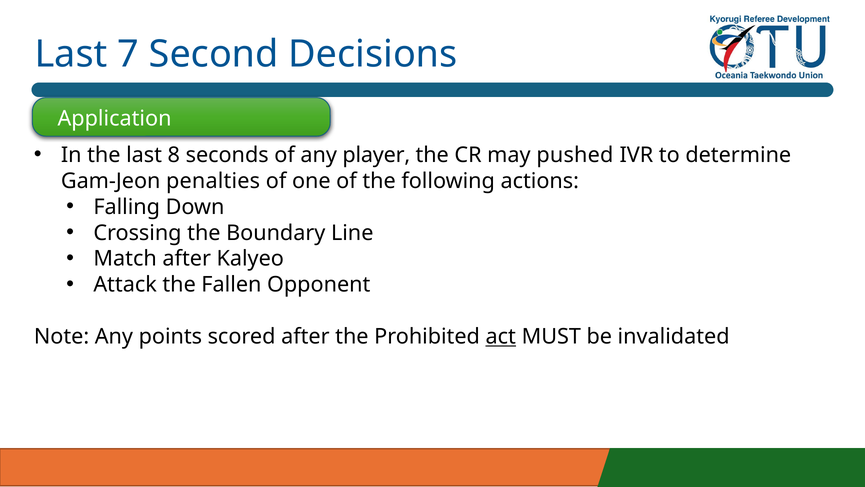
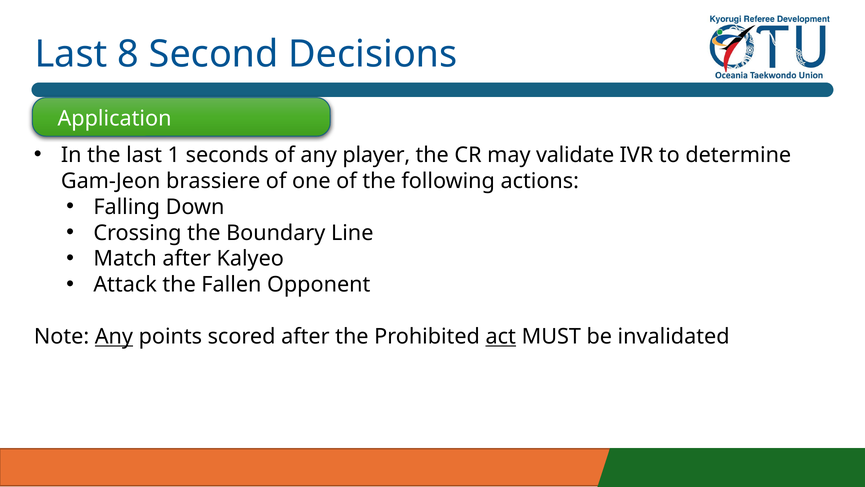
7: 7 -> 8
8: 8 -> 1
pushed: pushed -> validate
penalties: penalties -> brassiere
Any at (114, 336) underline: none -> present
